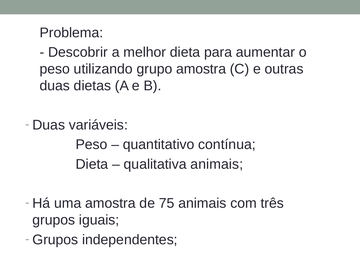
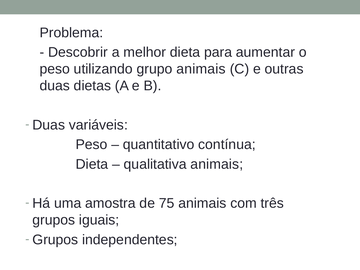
grupo amostra: amostra -> animais
